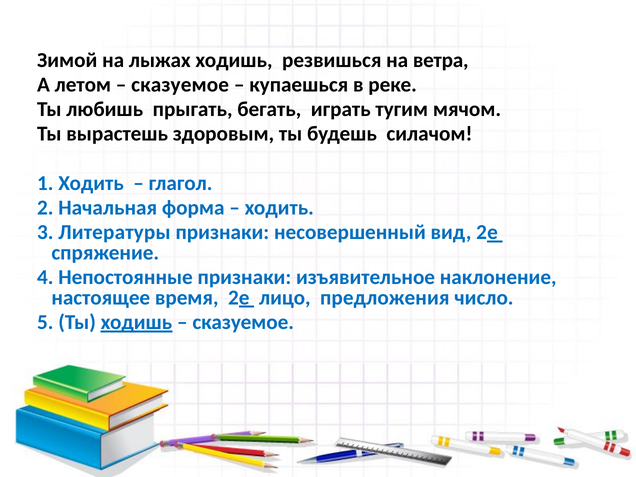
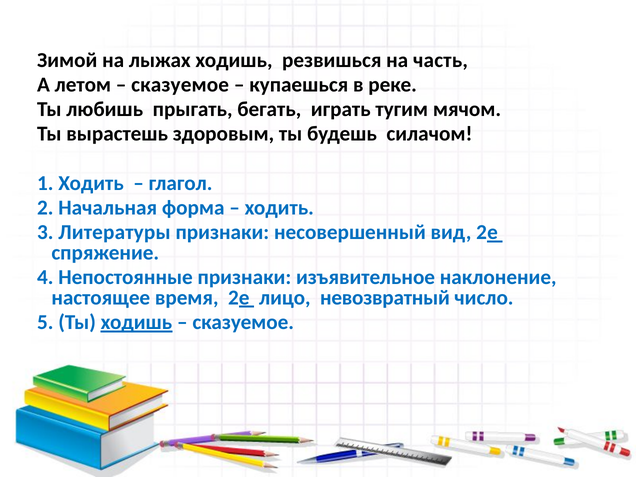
ветра: ветра -> часть
предложения: предложения -> невозвратный
